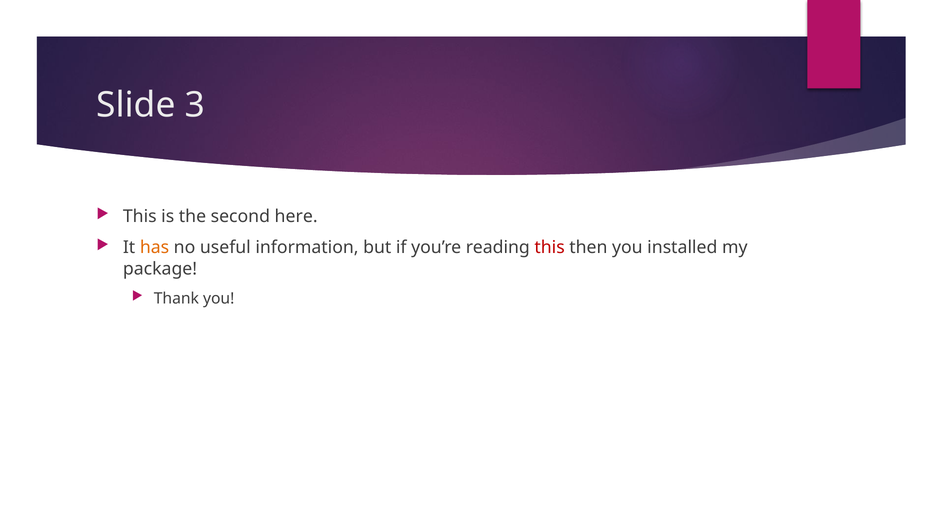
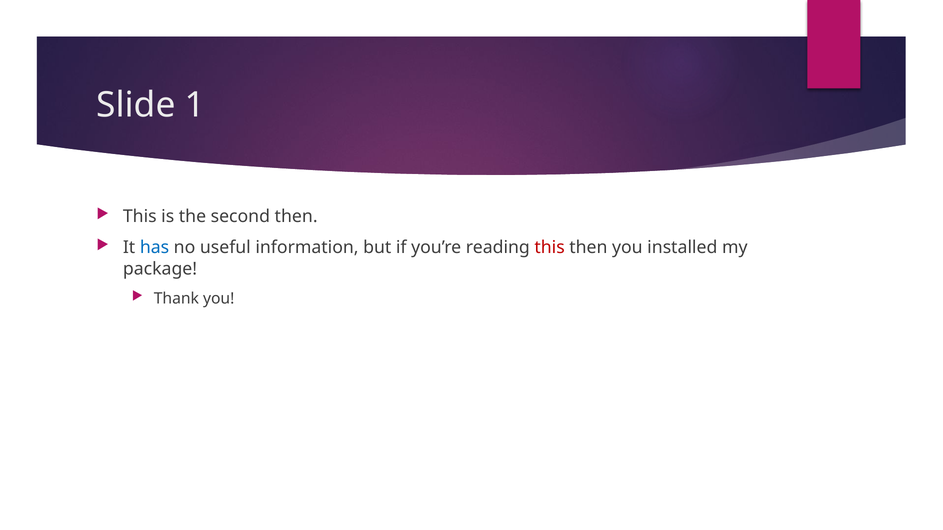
3: 3 -> 1
second here: here -> then
has colour: orange -> blue
